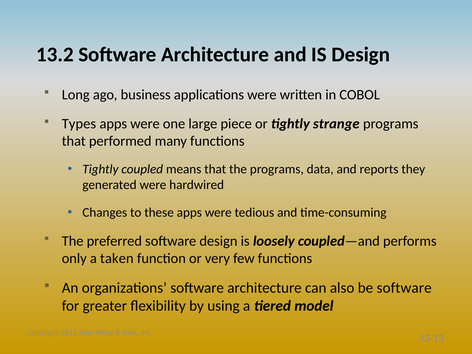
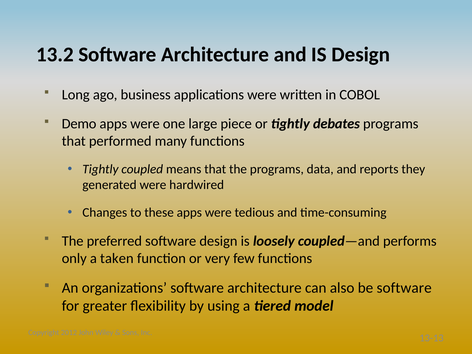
Types: Types -> Demo
strange: strange -> debates
